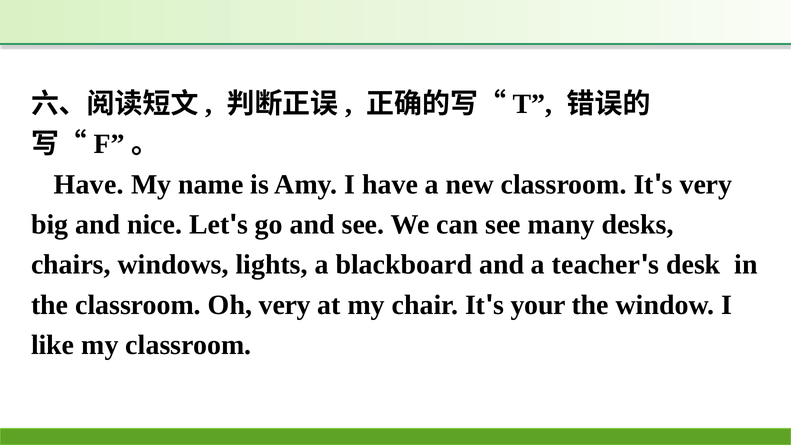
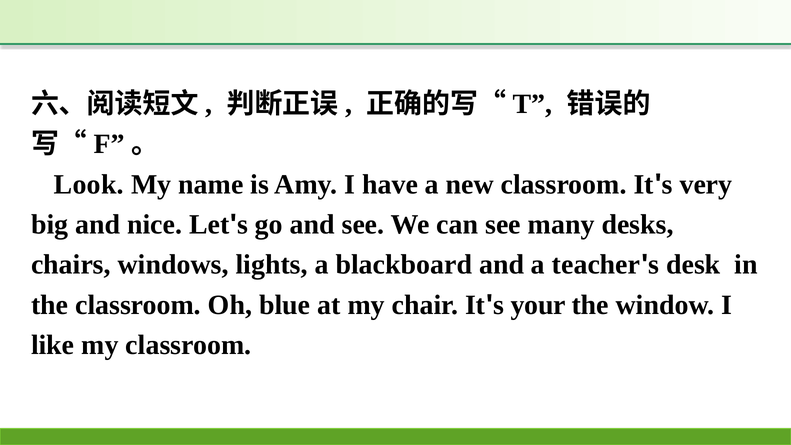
Have at (89, 184): Have -> Look
Oh very: very -> blue
